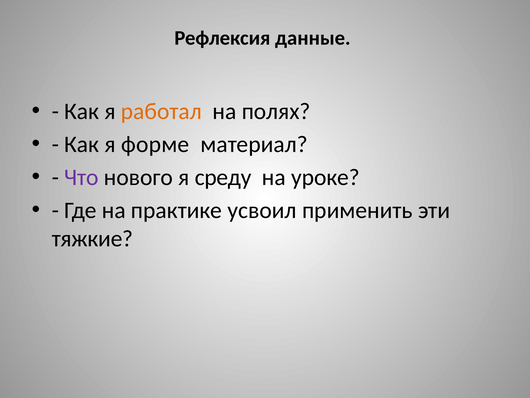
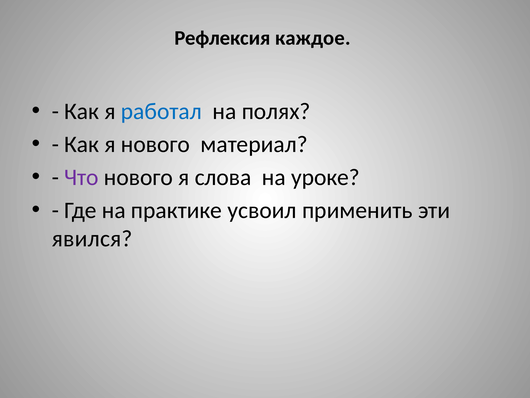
данные: данные -> каждое
работал colour: orange -> blue
я форме: форме -> нового
среду: среду -> слова
тяжкие: тяжкие -> явился
